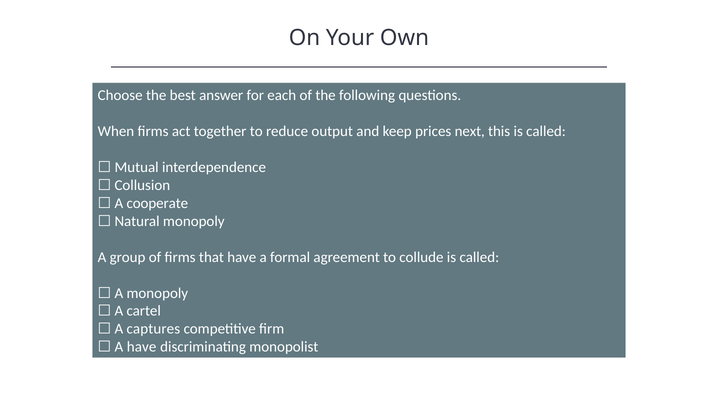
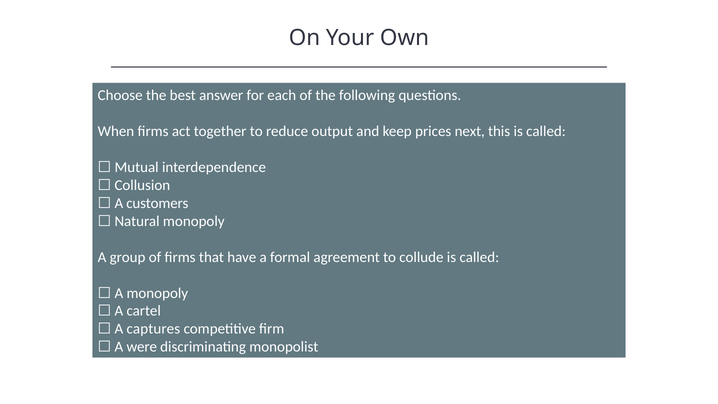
cooperate: cooperate -> customers
have at (142, 347): have -> were
